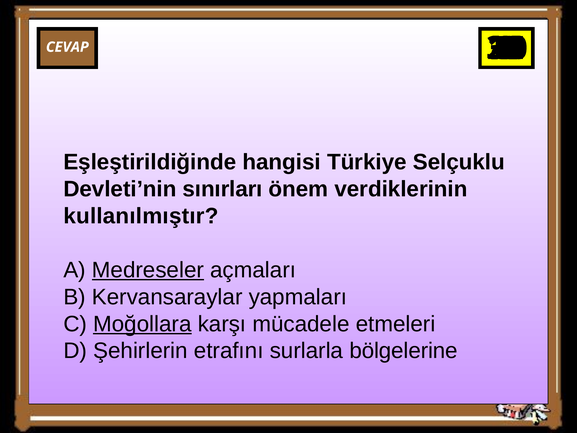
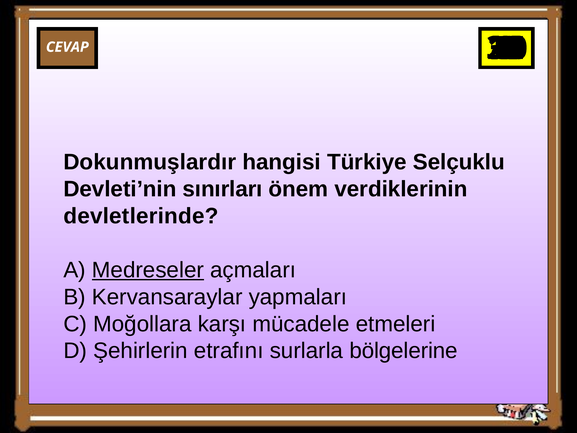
Eşleştirildiğinde: Eşleştirildiğinde -> Dokunmuşlardır
kullanılmıştır: kullanılmıştır -> devletlerinde
Moğollara underline: present -> none
